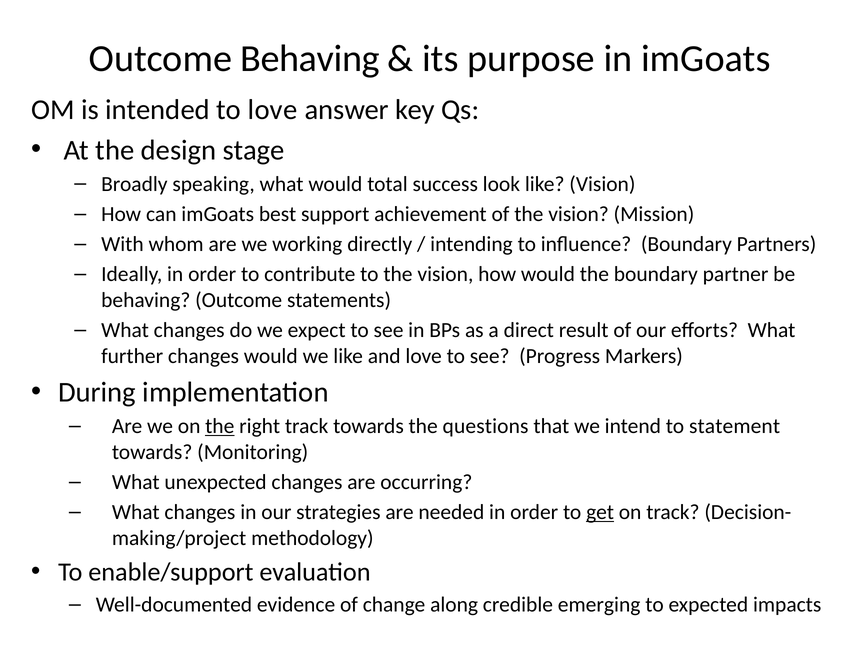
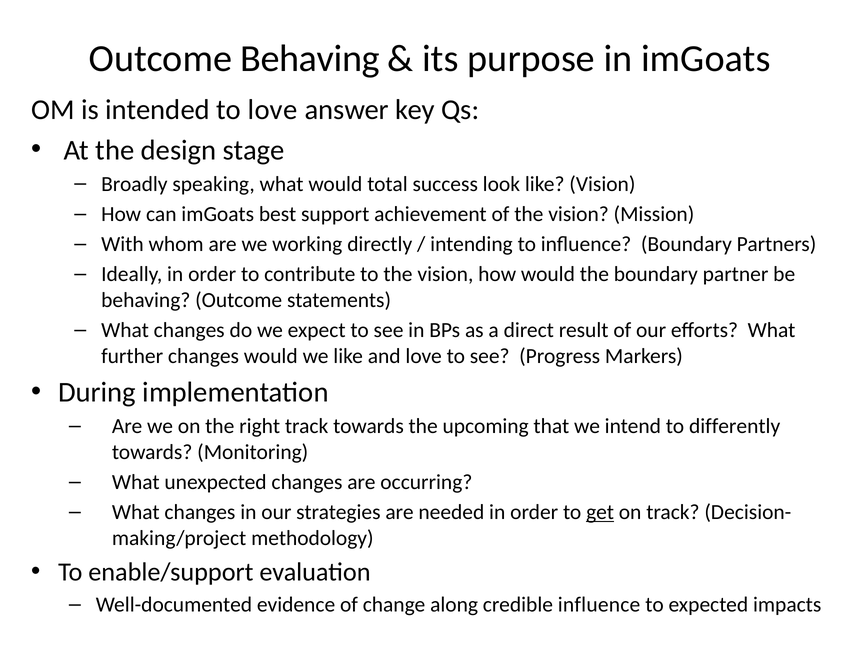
the at (220, 426) underline: present -> none
questions: questions -> upcoming
statement: statement -> differently
credible emerging: emerging -> influence
